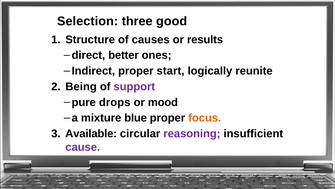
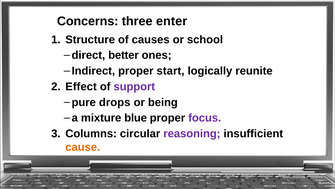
Selection: Selection -> Concerns
good: good -> enter
results: results -> school
Being: Being -> Effect
mood: mood -> being
focus colour: orange -> purple
Available: Available -> Columns
cause colour: purple -> orange
